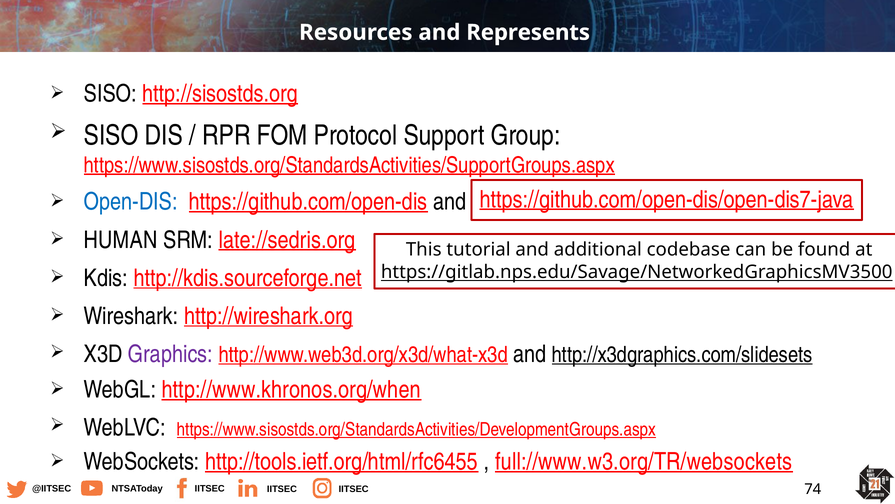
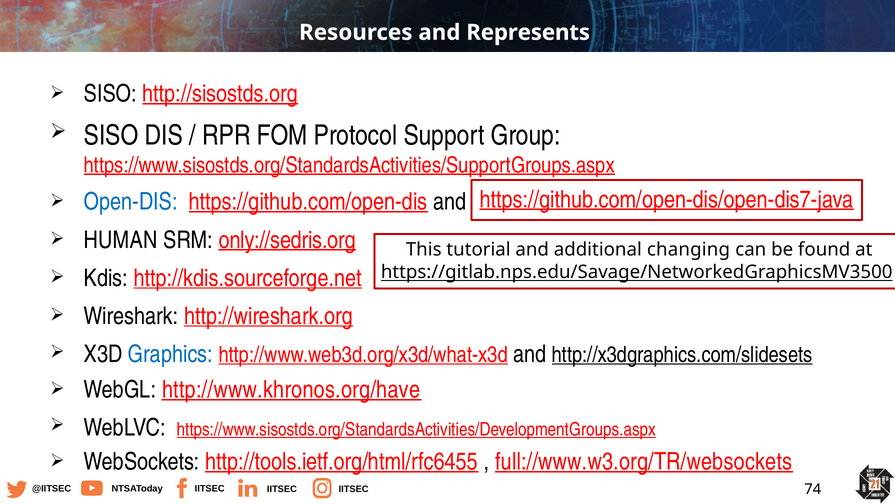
late://sedris.org: late://sedris.org -> only://sedris.org
codebase: codebase -> changing
Graphics colour: purple -> blue
http://www.khronos.org/when: http://www.khronos.org/when -> http://www.khronos.org/have
